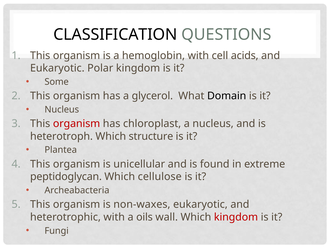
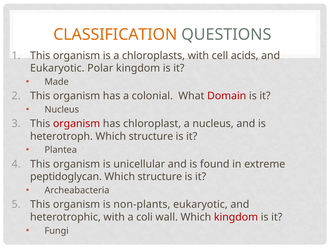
CLASSIFICATION colour: black -> orange
hemoglobin: hemoglobin -> chloroplasts
Some: Some -> Made
glycerol: glycerol -> colonial
Domain colour: black -> red
cellulose at (160, 176): cellulose -> structure
non-waxes: non-waxes -> non-plants
oils: oils -> coli
